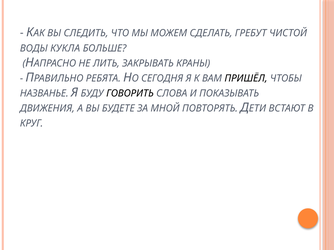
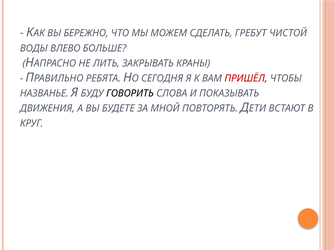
СЛЕДИТЬ: СЛЕДИТЬ -> БЕРЕЖНО
КУКЛА: КУКЛА -> ВЛЕВО
ПРИШЁЛ colour: black -> red
